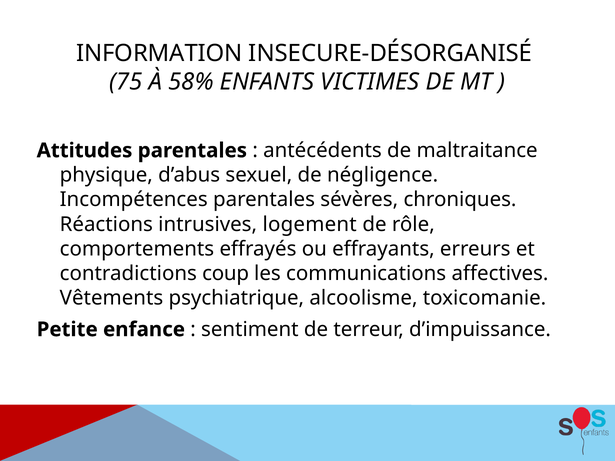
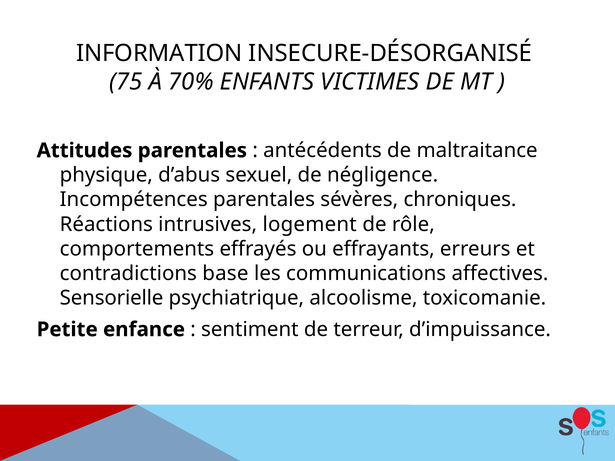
58%: 58% -> 70%
coup: coup -> base
Vêtements: Vêtements -> Sensorielle
